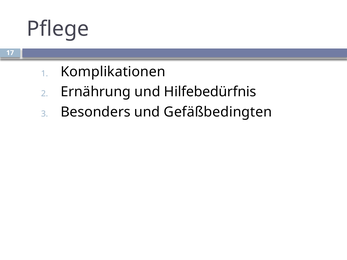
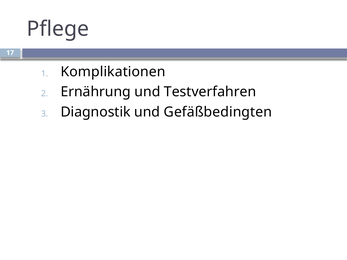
Hilfebedürfnis: Hilfebedürfnis -> Testverfahren
Besonders: Besonders -> Diagnostik
